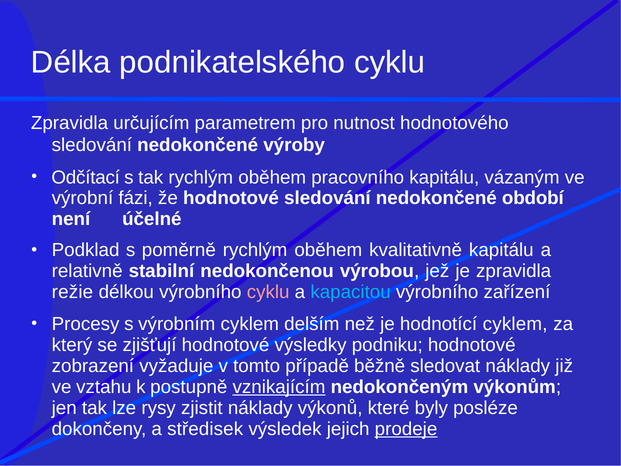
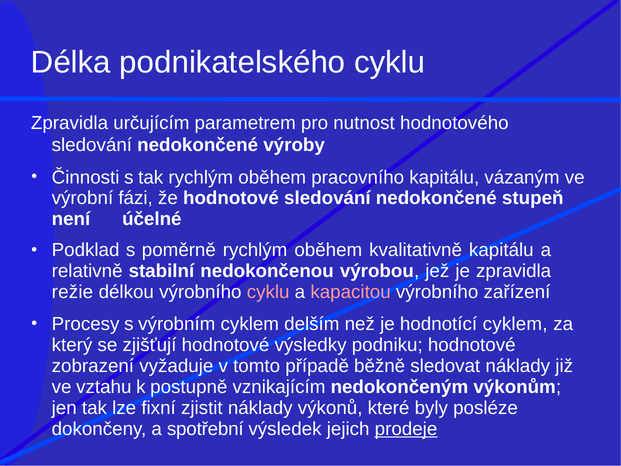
Odčítací: Odčítací -> Činnosti
období: období -> stupeň
kapacitou colour: light blue -> pink
vznikajícím underline: present -> none
rysy: rysy -> fixní
středisek: středisek -> spotřební
